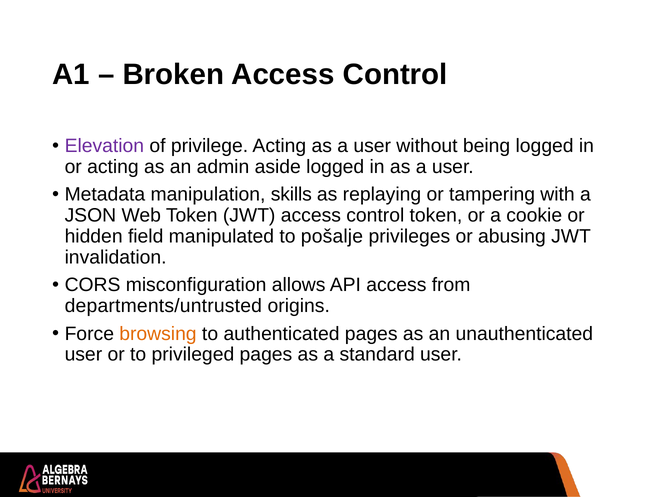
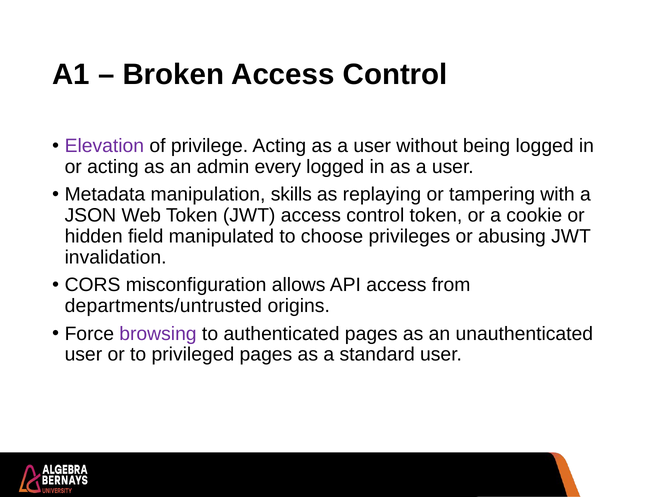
aside: aside -> every
pošalje: pošalje -> choose
browsing colour: orange -> purple
